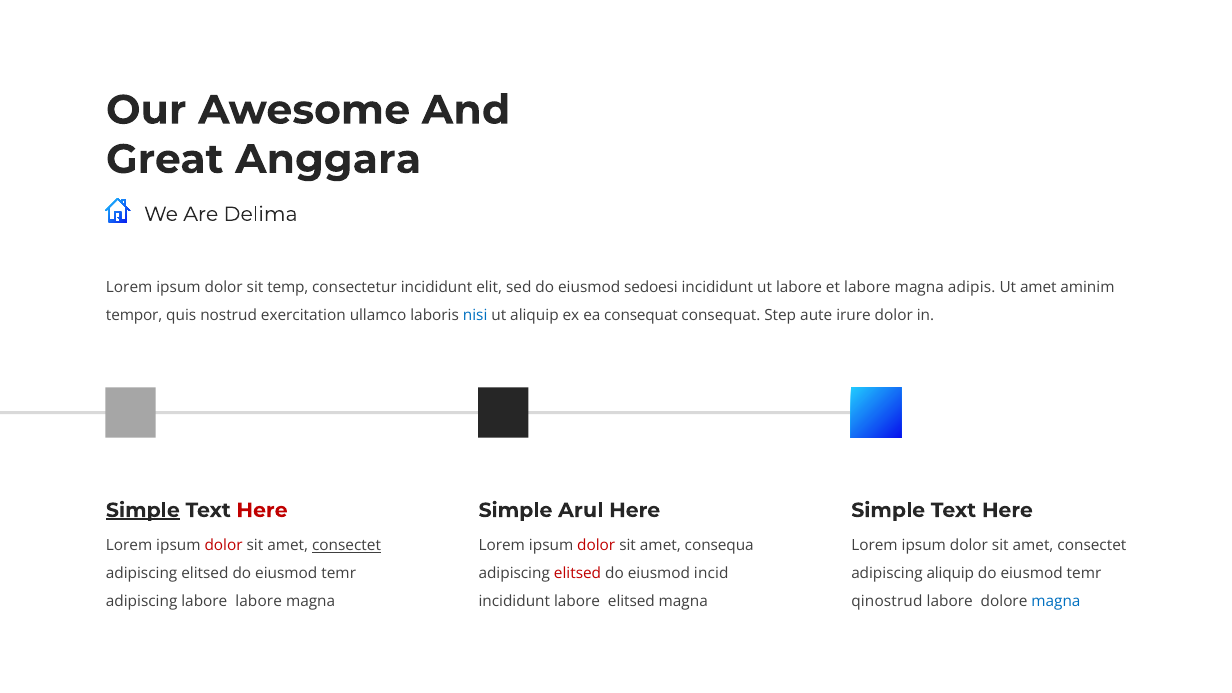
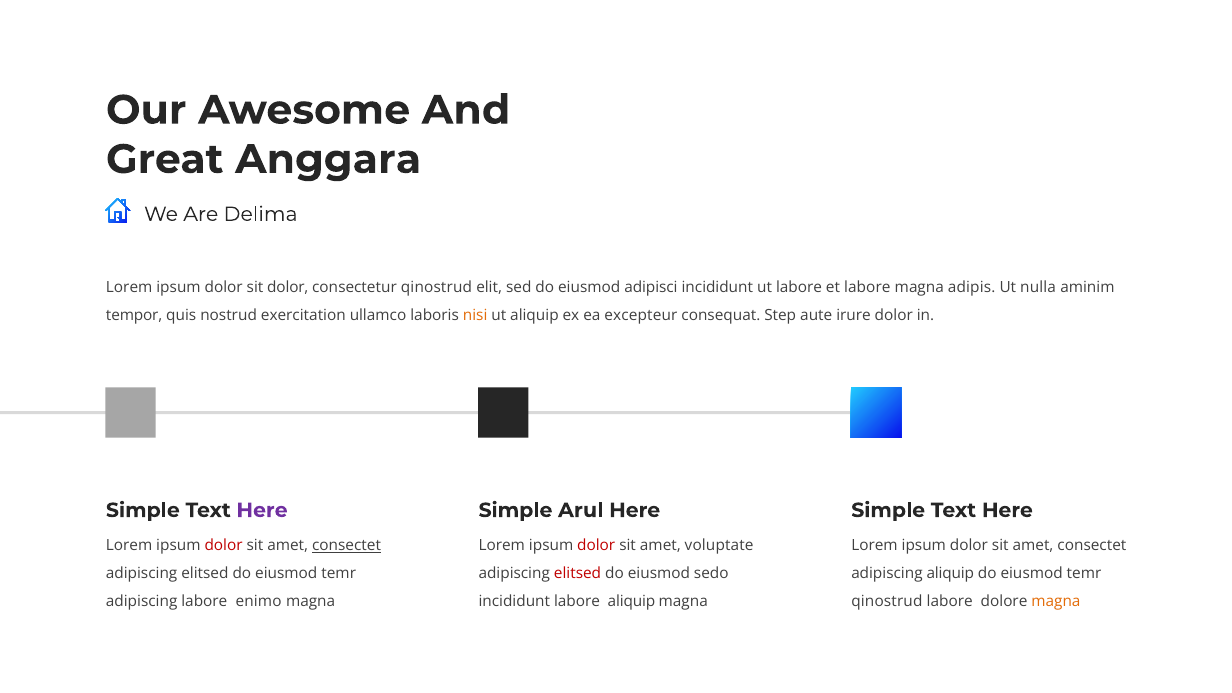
sit temp: temp -> dolor
consectetur incididunt: incididunt -> qinostrud
sedoesi: sedoesi -> adipisci
Ut amet: amet -> nulla
nisi colour: blue -> orange
ea consequat: consequat -> excepteur
Simple at (143, 510) underline: present -> none
Here at (262, 510) colour: red -> purple
consequa: consequa -> voluptate
incid: incid -> sedo
labore labore: labore -> enimo
labore elitsed: elitsed -> aliquip
magna at (1056, 601) colour: blue -> orange
